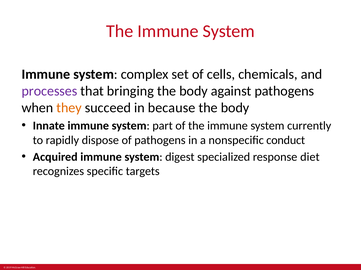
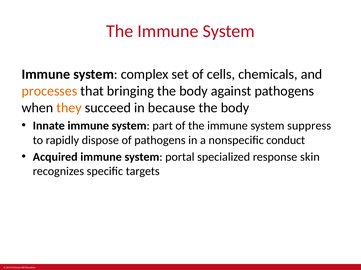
processes colour: purple -> orange
currently: currently -> suppress
digest: digest -> portal
diet: diet -> skin
